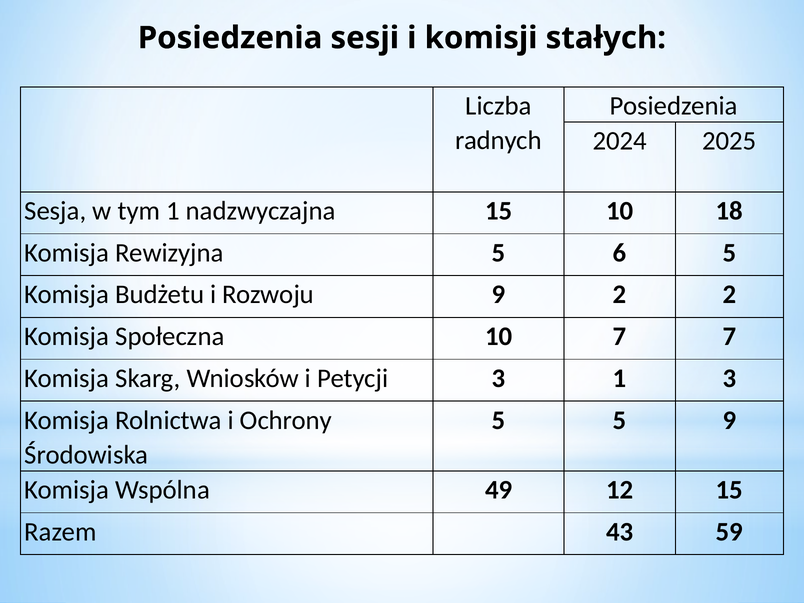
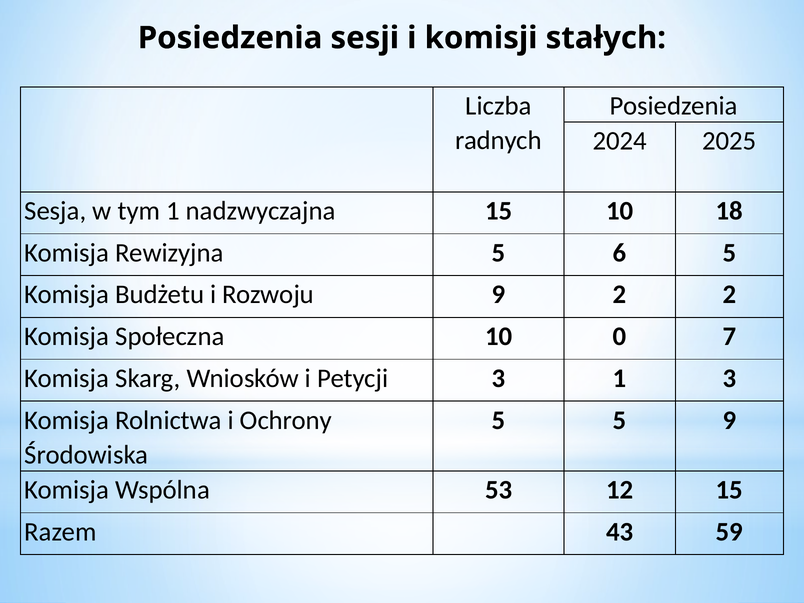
10 7: 7 -> 0
49: 49 -> 53
